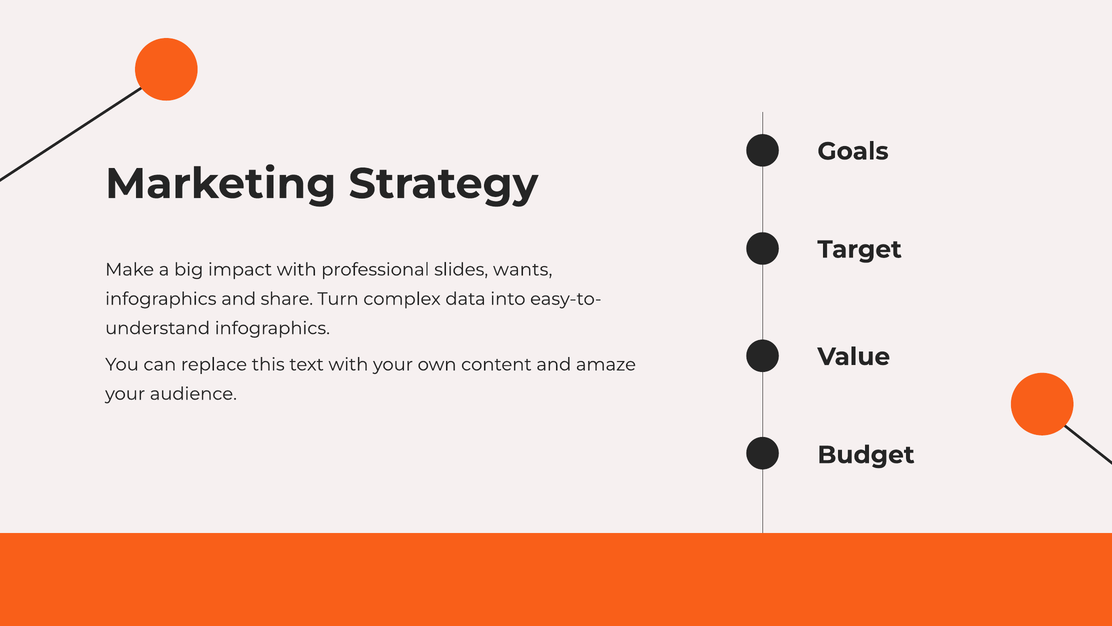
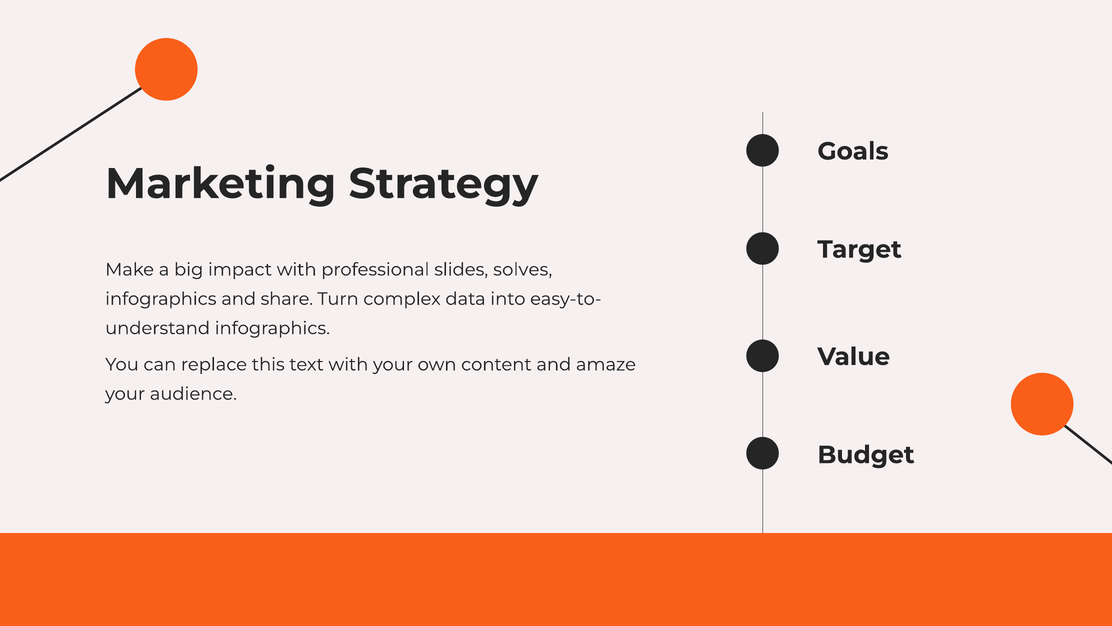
wants: wants -> solves
